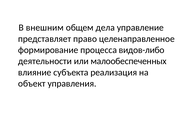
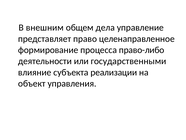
видов-либо: видов-либо -> право-либо
малообеспеченных: малообеспеченных -> государственными
реализация: реализация -> реализации
